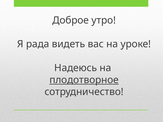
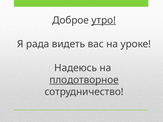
утро underline: none -> present
